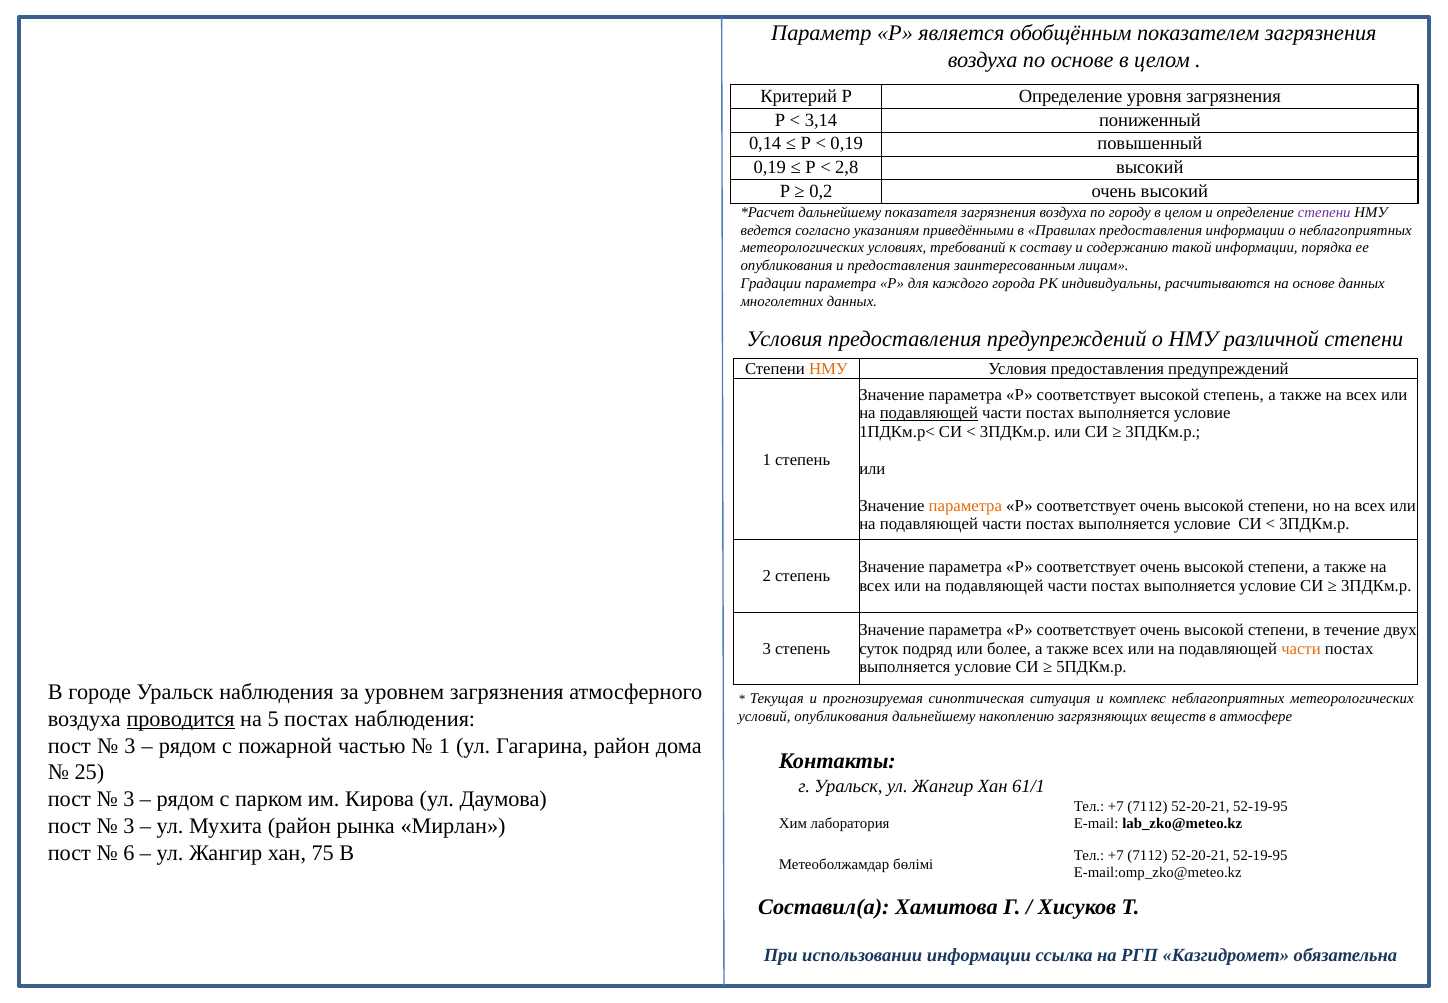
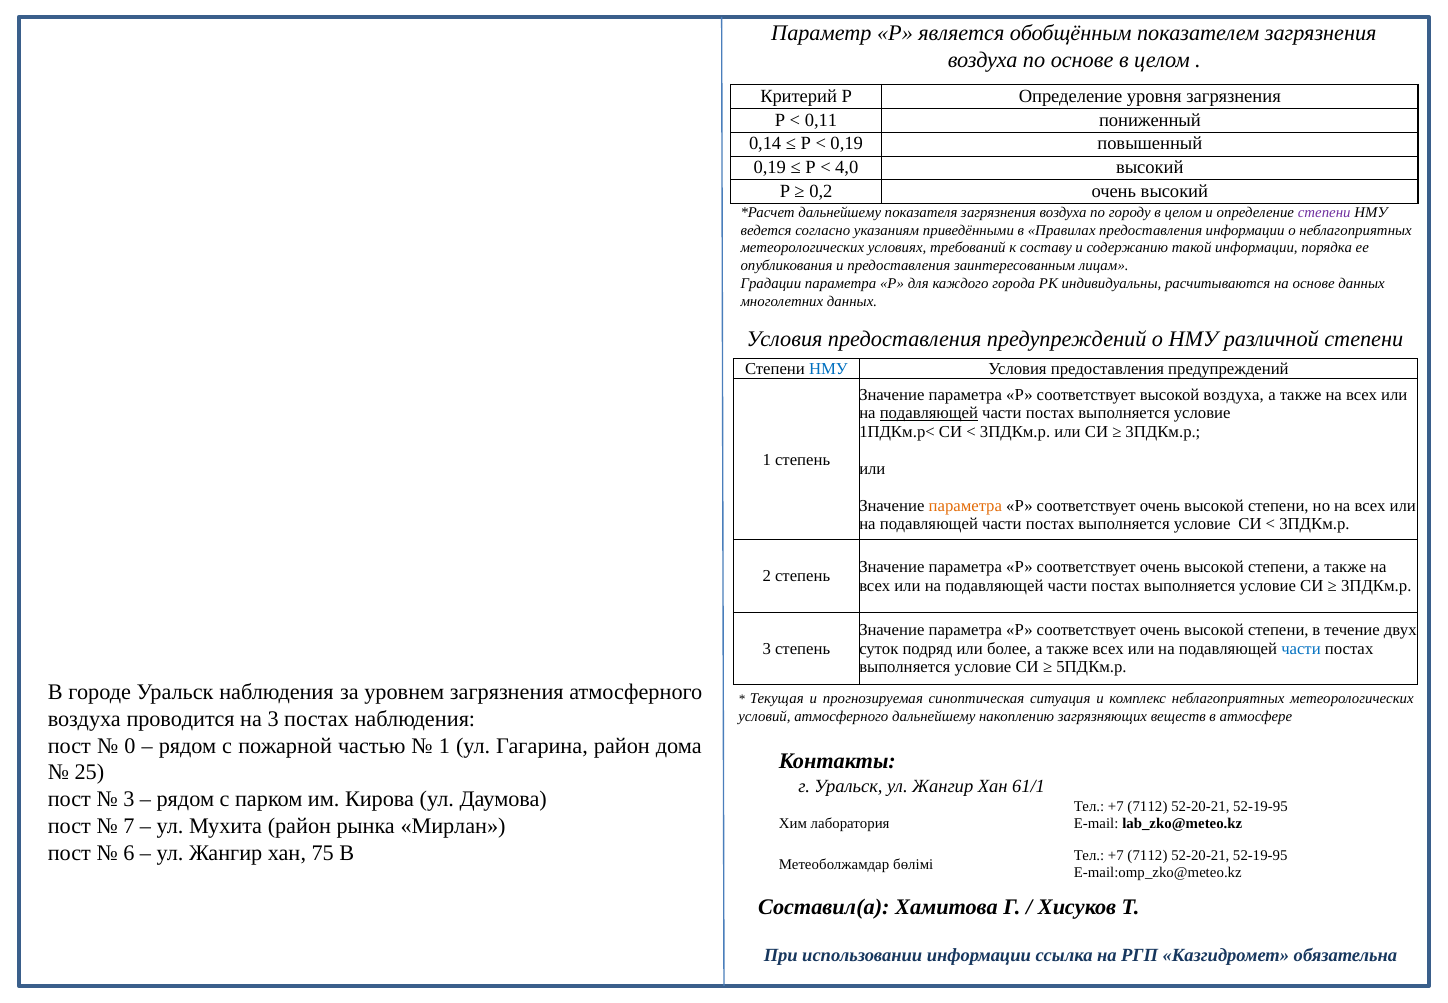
3,14: 3,14 -> 0,11
2,8: 2,8 -> 4,0
НМУ at (828, 369) colour: orange -> blue
высокой степень: степень -> воздуха
части at (1301, 648) colour: orange -> blue
проводится underline: present -> none
на 5: 5 -> 3
условий опубликования: опубликования -> атмосферного
3 at (130, 745): 3 -> 0
3 at (129, 826): 3 -> 7
